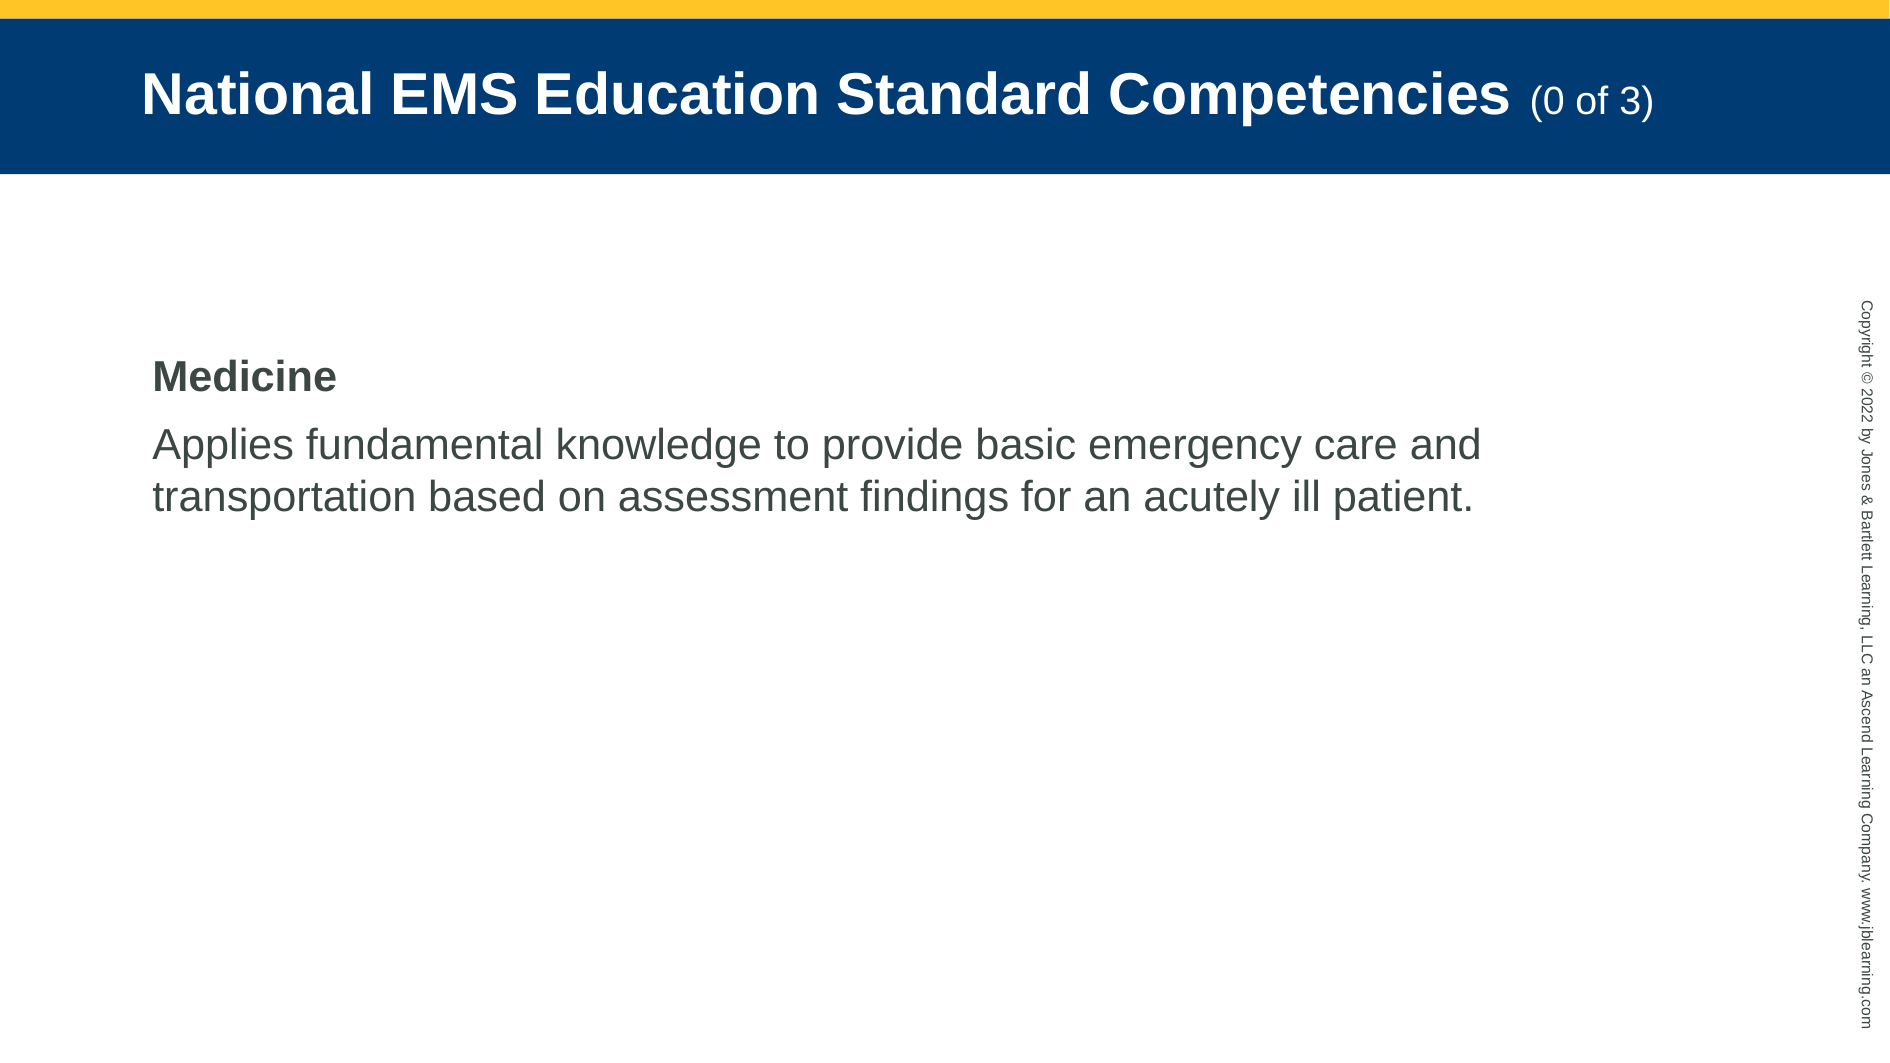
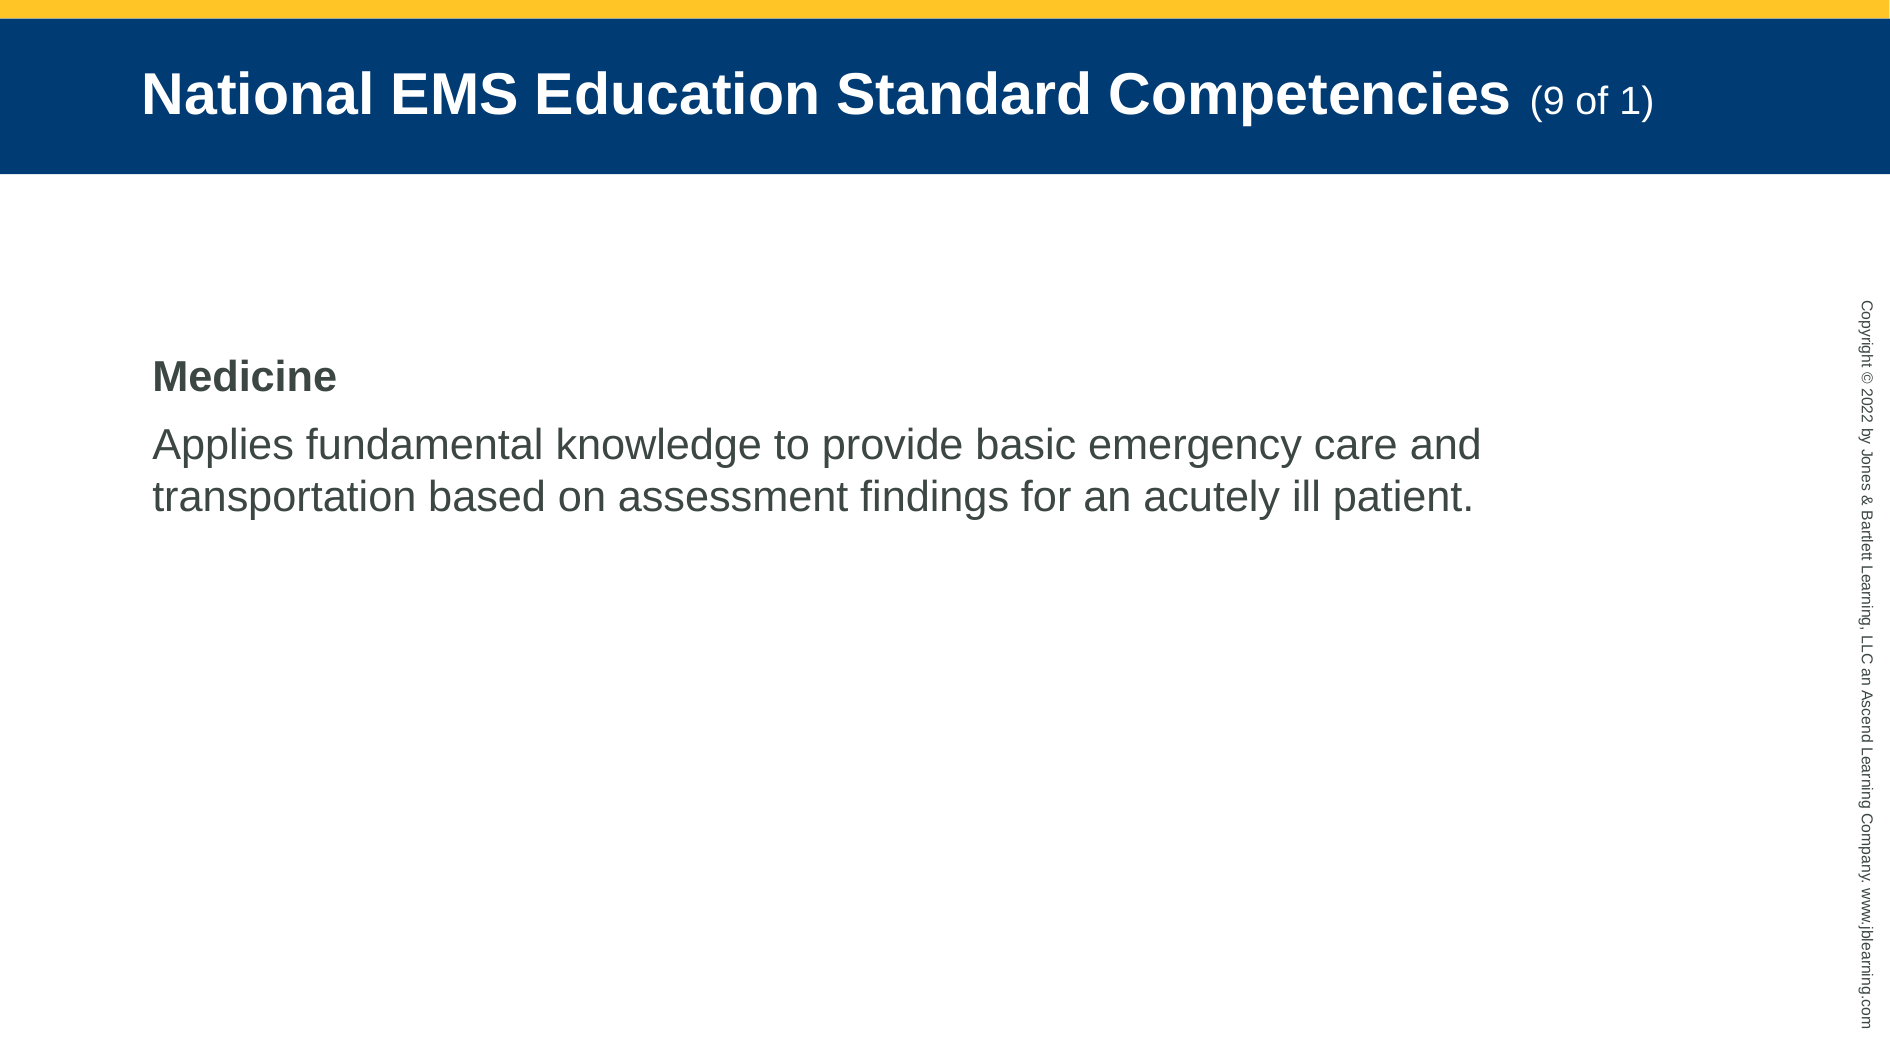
Competencies 0: 0 -> 9
3: 3 -> 1
